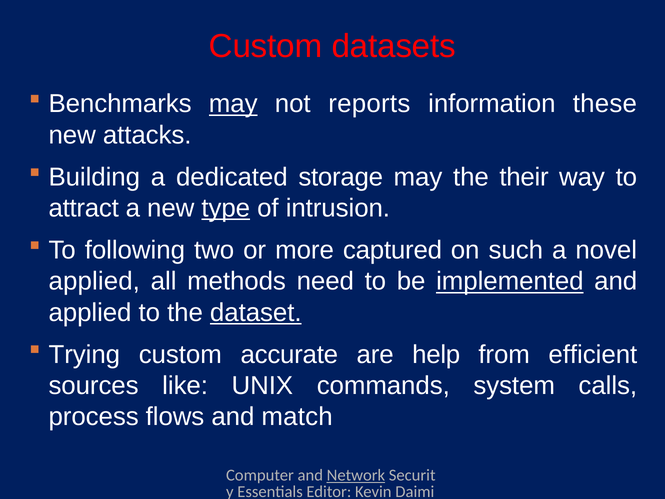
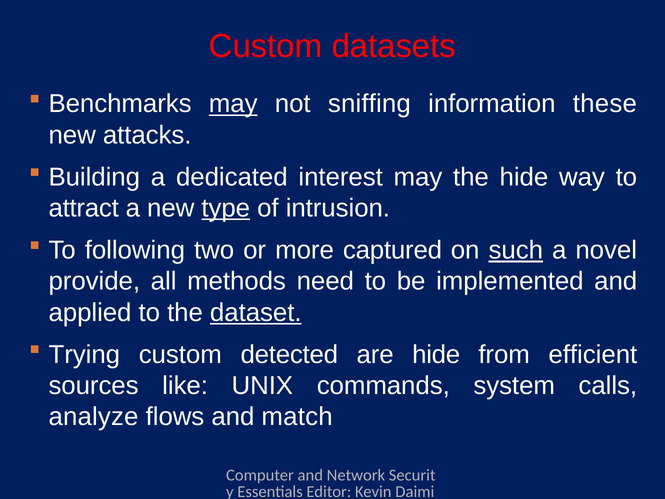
reports: reports -> sniffing
storage: storage -> interest
the their: their -> hide
such underline: none -> present
applied at (94, 281): applied -> provide
implemented underline: present -> none
accurate: accurate -> detected
are help: help -> hide
process: process -> analyze
Network underline: present -> none
